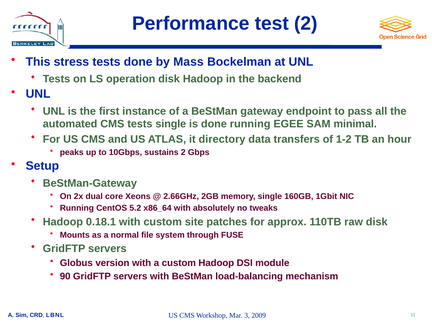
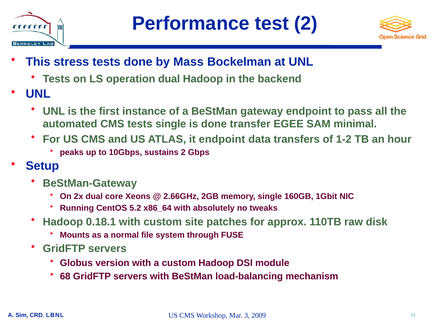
operation disk: disk -> dual
done running: running -> transfer
it directory: directory -> endpoint
90: 90 -> 68
